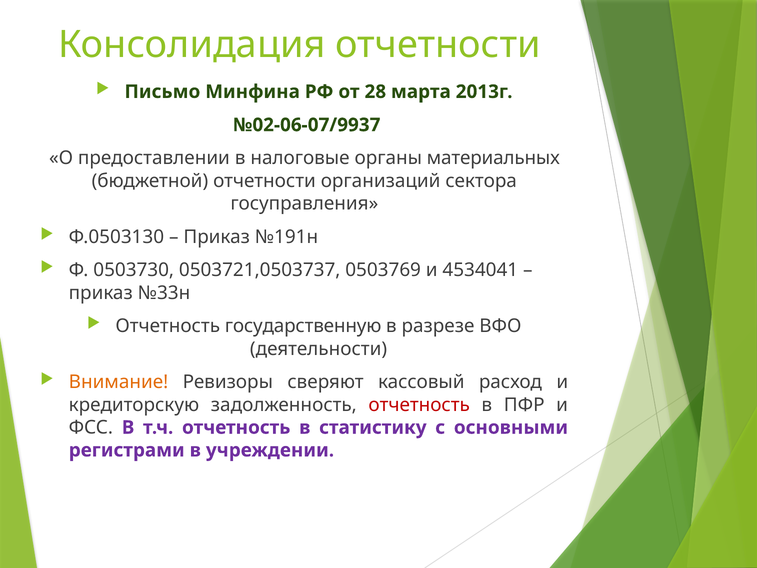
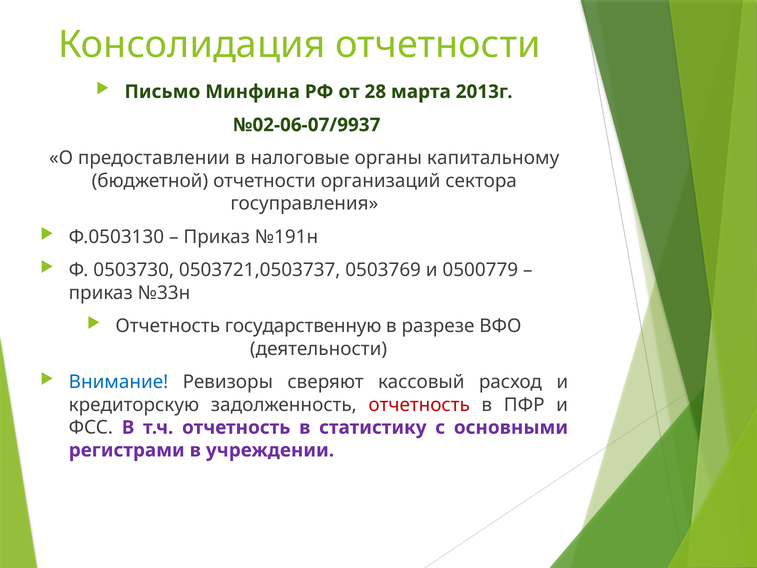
материальных: материальных -> капитальному
4534041: 4534041 -> 0500779
Внимание colour: orange -> blue
